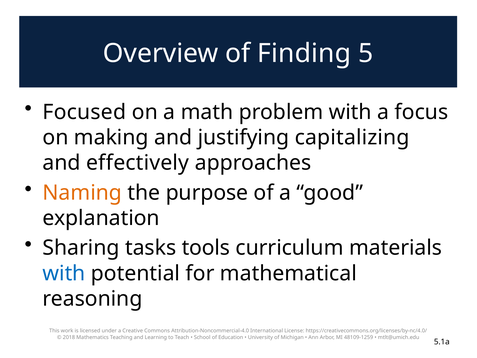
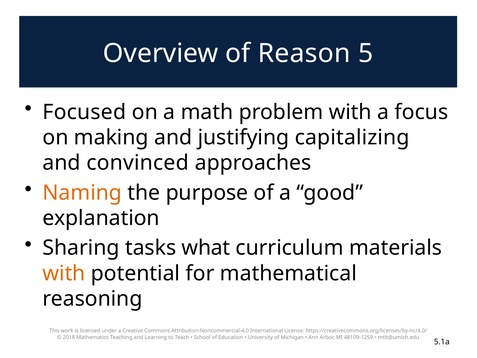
Finding: Finding -> Reason
effectively: effectively -> convinced
tools: tools -> what
with at (64, 273) colour: blue -> orange
